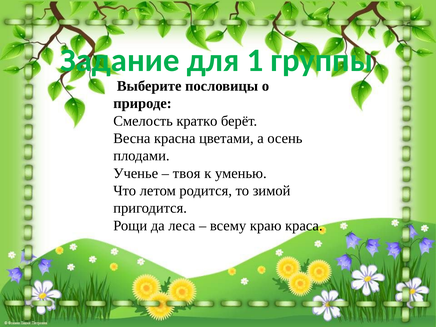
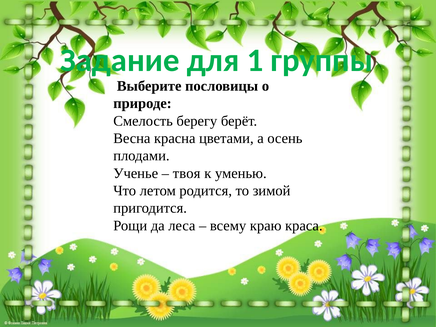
кратко: кратко -> берегу
